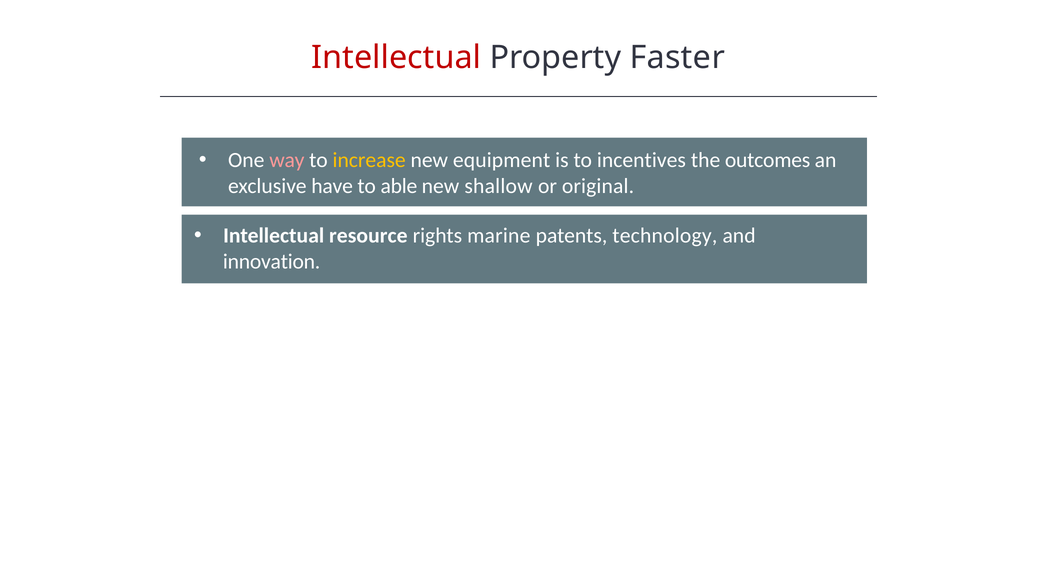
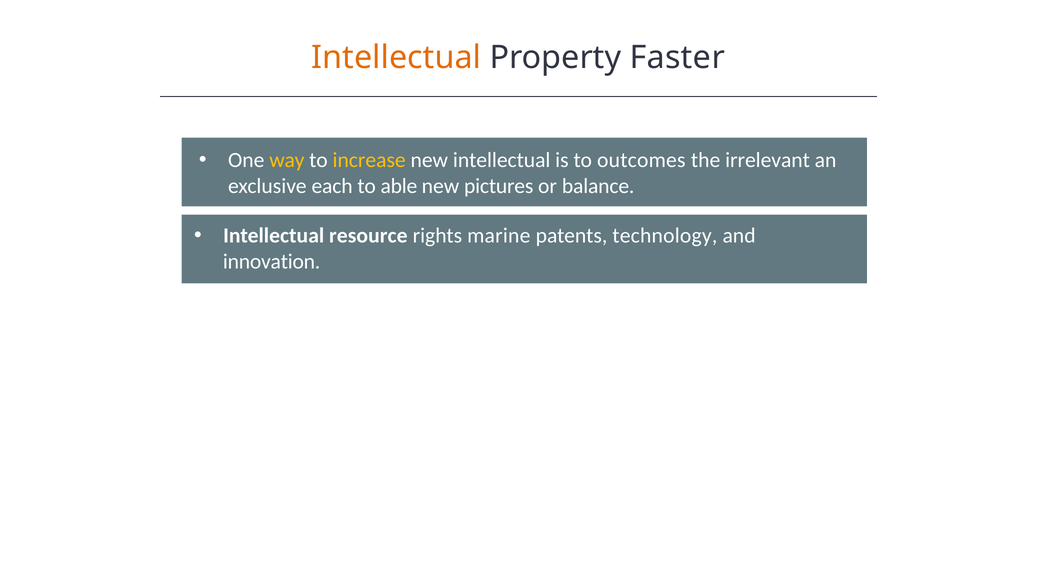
Intellectual at (396, 58) colour: red -> orange
way colour: pink -> yellow
new equipment: equipment -> intellectual
incentives: incentives -> outcomes
outcomes: outcomes -> irrelevant
have: have -> each
shallow: shallow -> pictures
original: original -> balance
